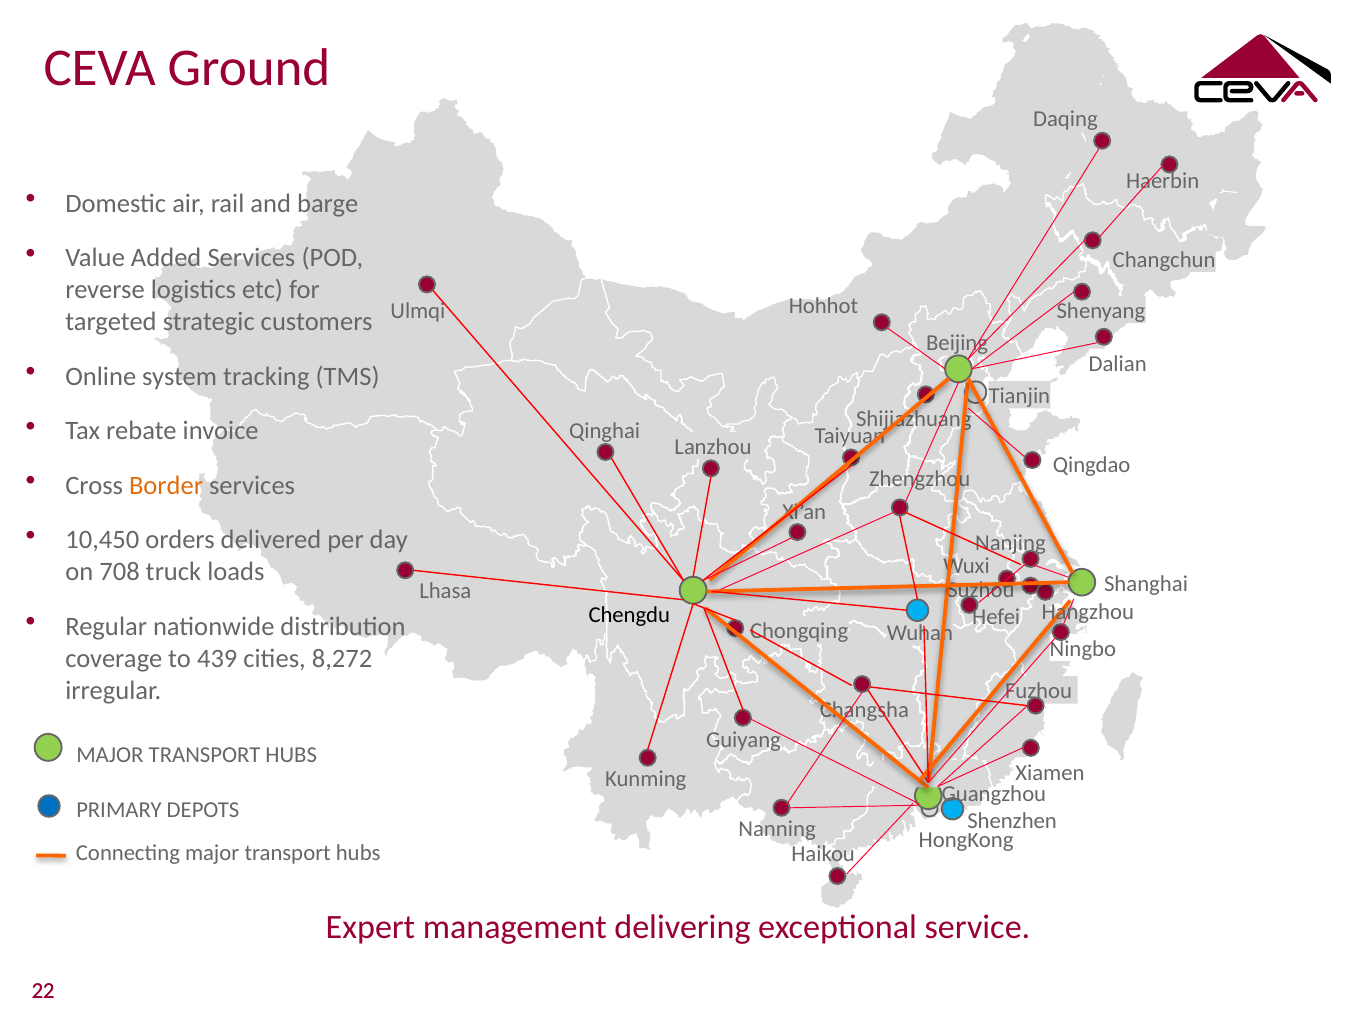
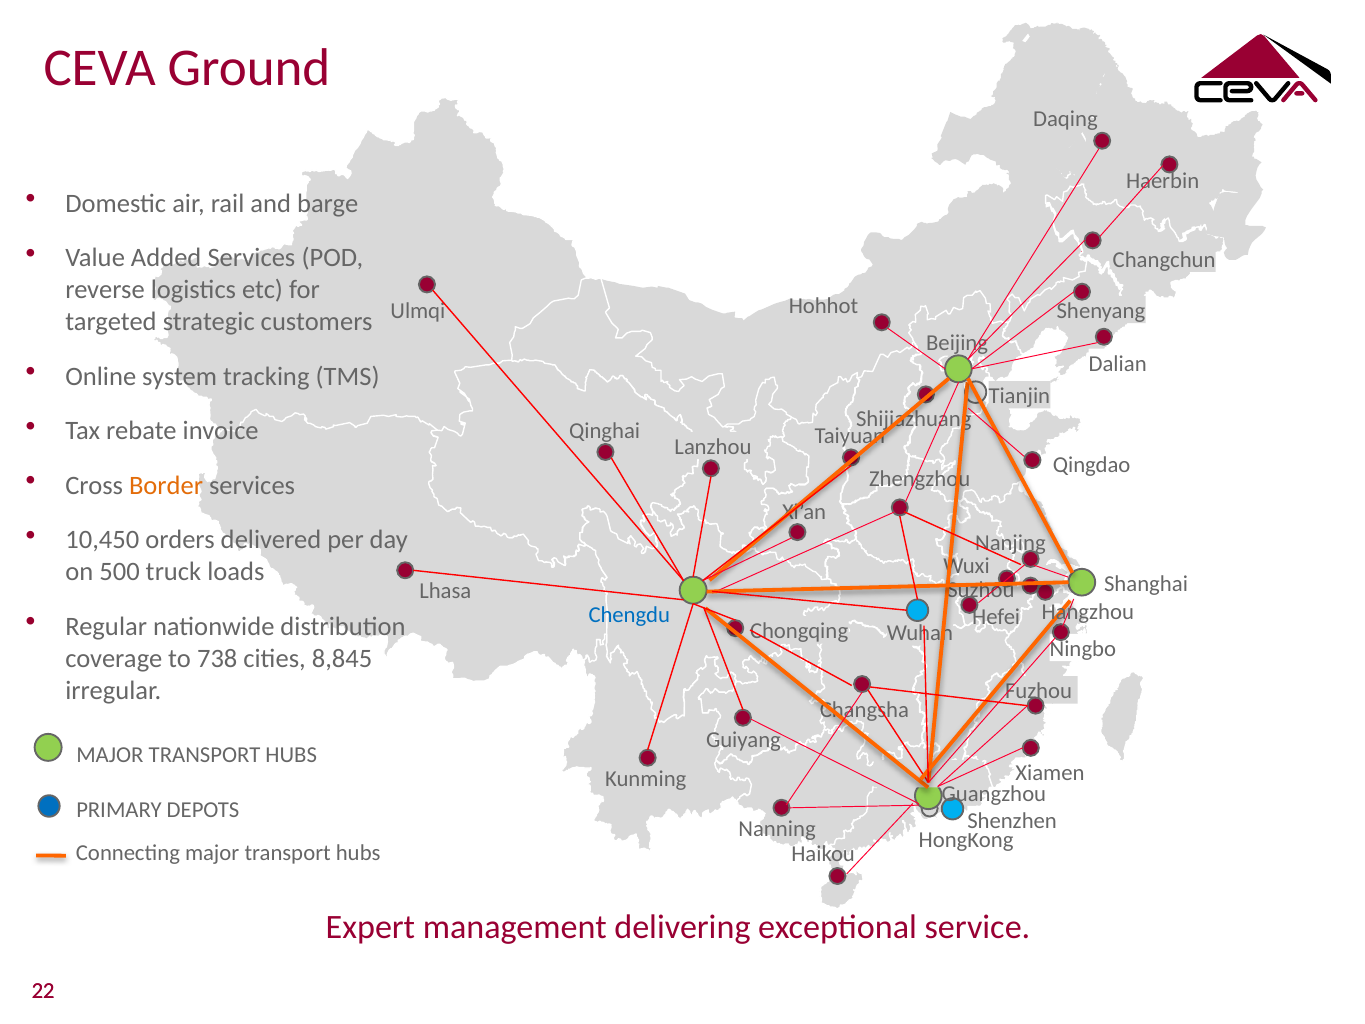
708: 708 -> 500
Chengdu colour: black -> blue
439: 439 -> 738
8,272: 8,272 -> 8,845
